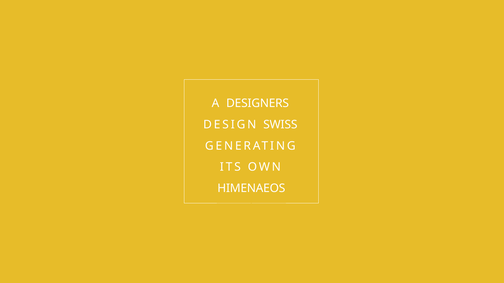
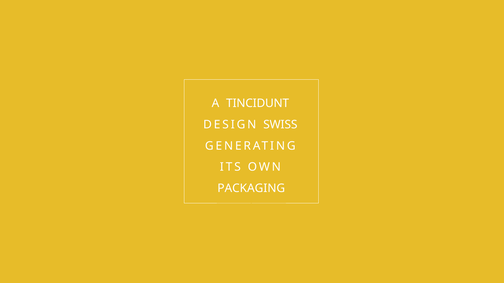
DESIGNERS: DESIGNERS -> TINCIDUNT
HIMENAEOS: HIMENAEOS -> PACKAGING
